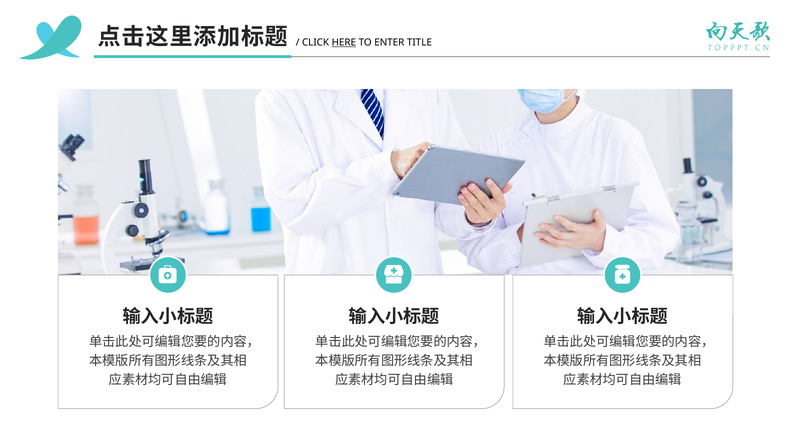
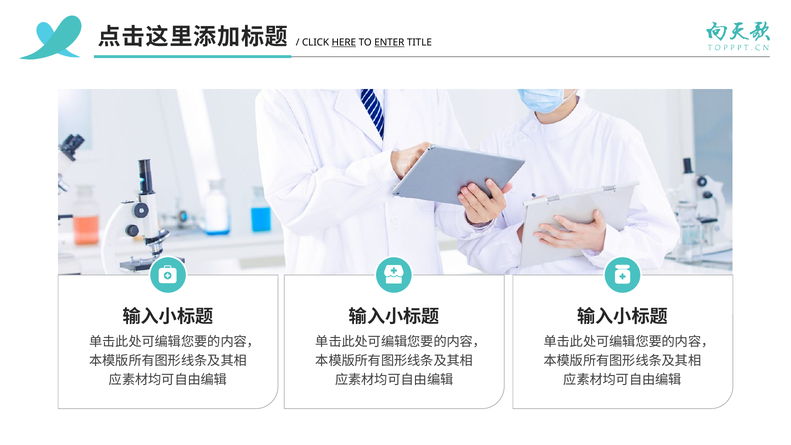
ENTER underline: none -> present
